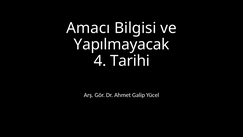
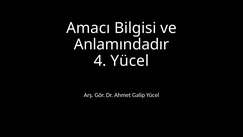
Yapılmayacak: Yapılmayacak -> Anlamındadır
4 Tarihi: Tarihi -> Yücel
